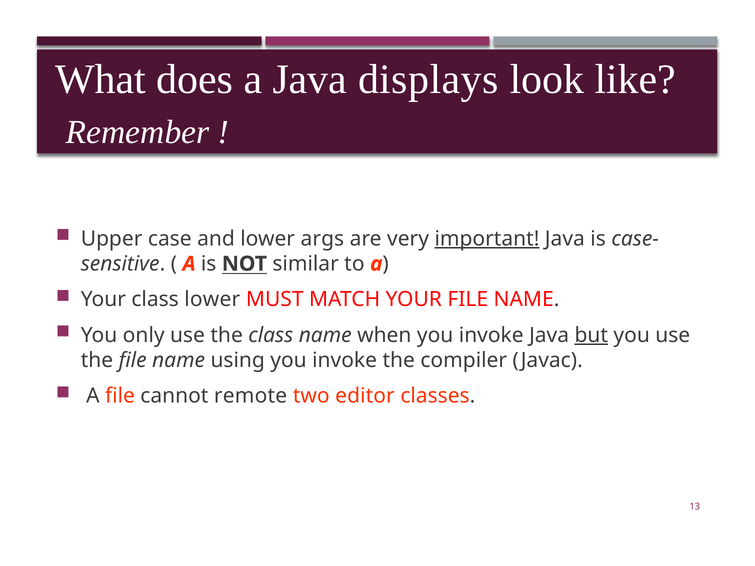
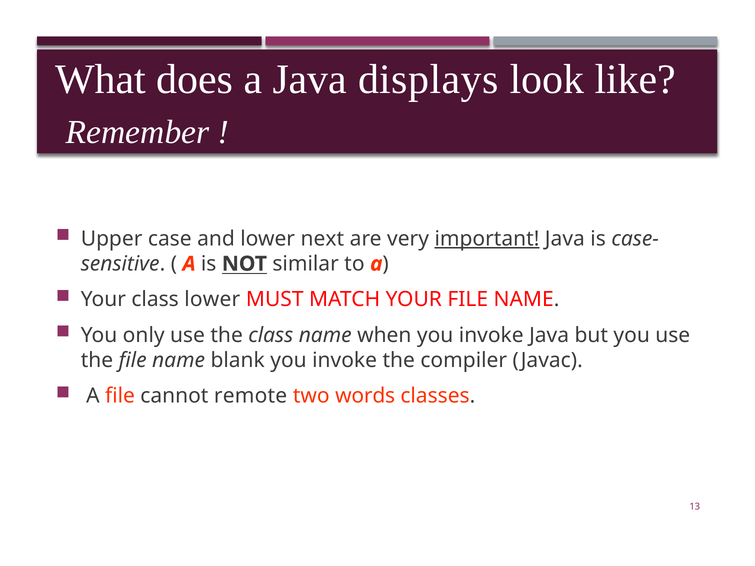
args: args -> next
but underline: present -> none
using: using -> blank
editor: editor -> words
